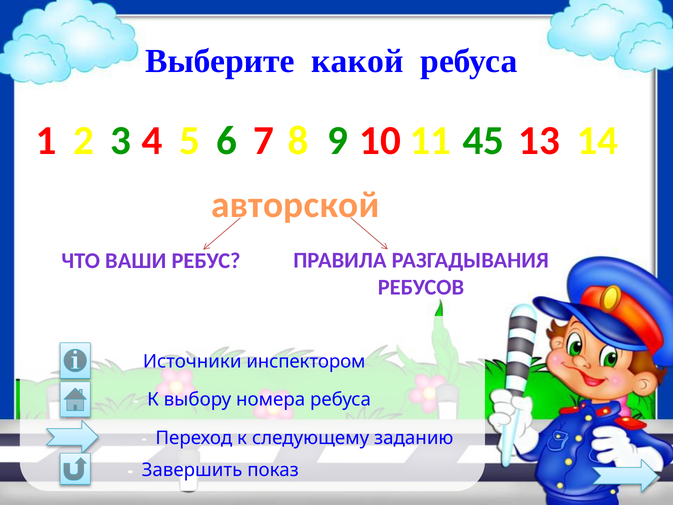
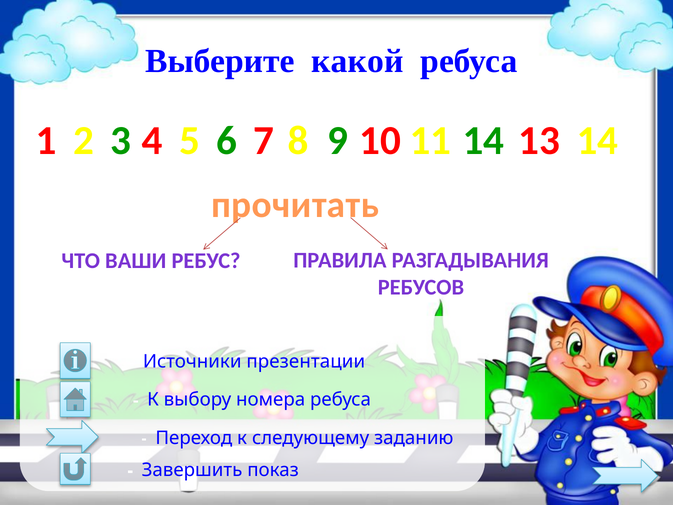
11 45: 45 -> 14
авторской: авторской -> прочитать
инспектором: инспектором -> презентации
